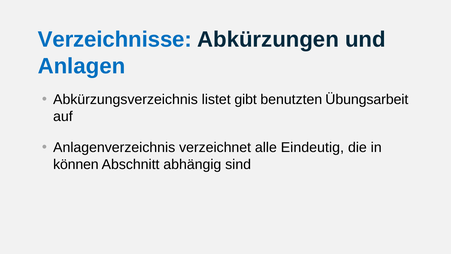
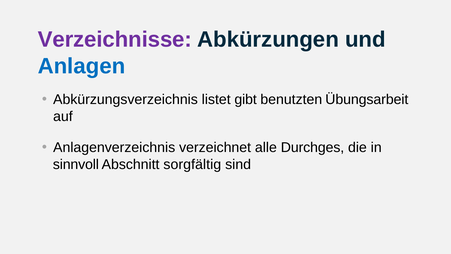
Verzeichnisse colour: blue -> purple
Eindeutig: Eindeutig -> Durchges
können: können -> sinnvoll
abhängig: abhängig -> sorgfältig
